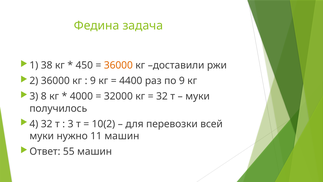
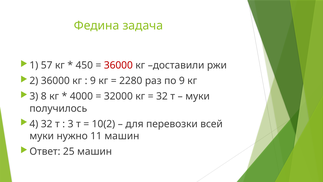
38: 38 -> 57
36000 at (118, 65) colour: orange -> red
4400: 4400 -> 2280
55: 55 -> 25
